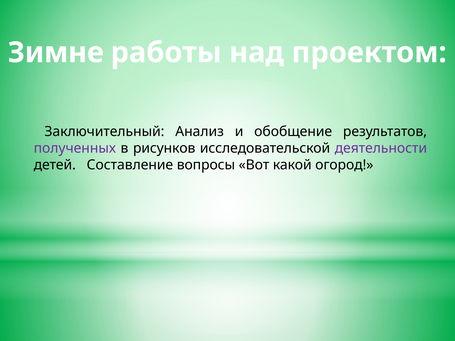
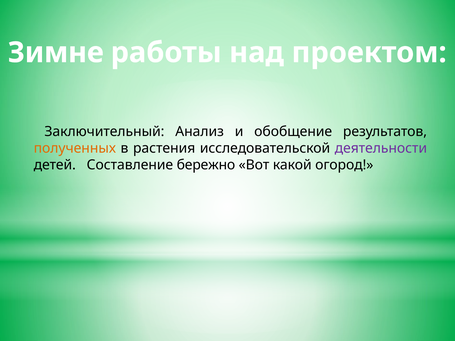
полученных colour: purple -> orange
рисунков: рисунков -> растения
вопросы: вопросы -> бережно
